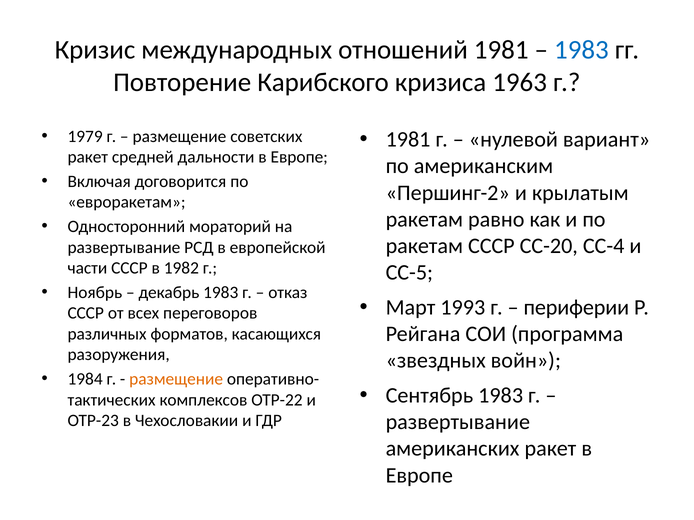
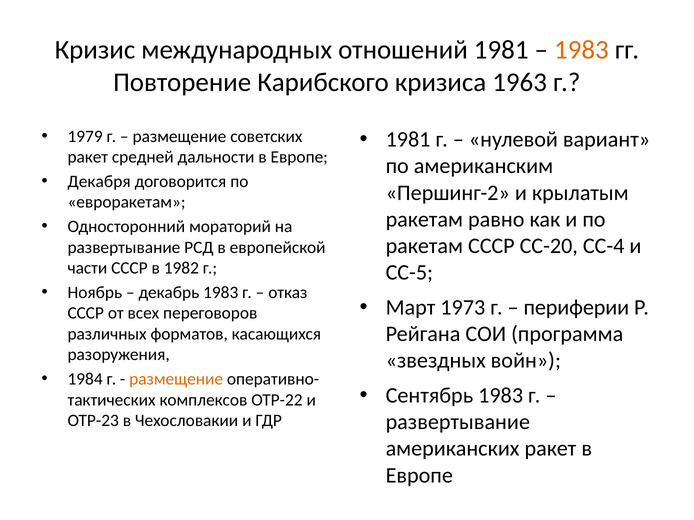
1983 at (581, 50) colour: blue -> orange
Включая: Включая -> Декабря
1993: 1993 -> 1973
